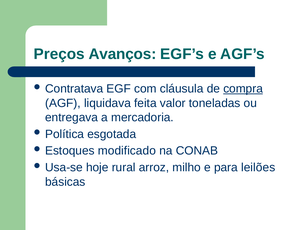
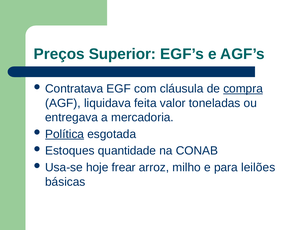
Avanços: Avanços -> Superior
Política underline: none -> present
modificado: modificado -> quantidade
rural: rural -> frear
